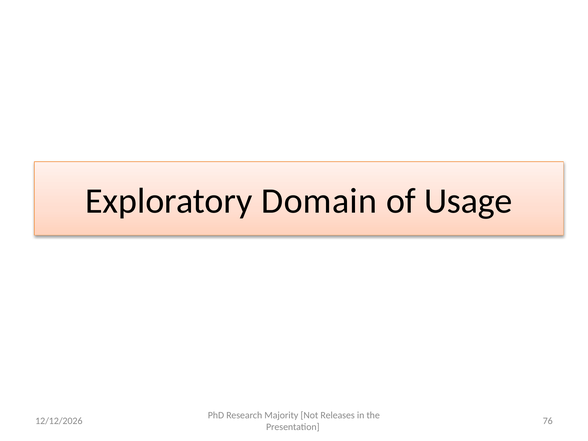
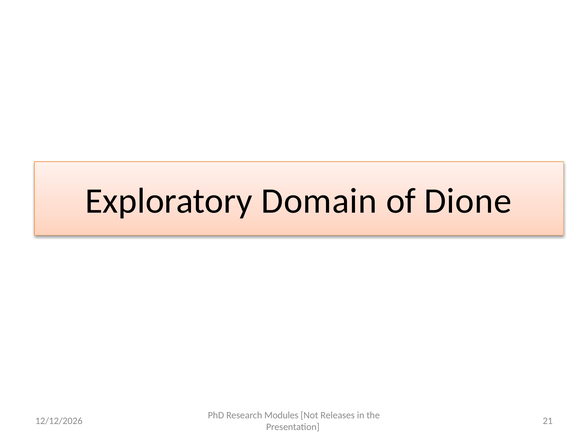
Usage: Usage -> Dione
Majority: Majority -> Modules
76: 76 -> 21
